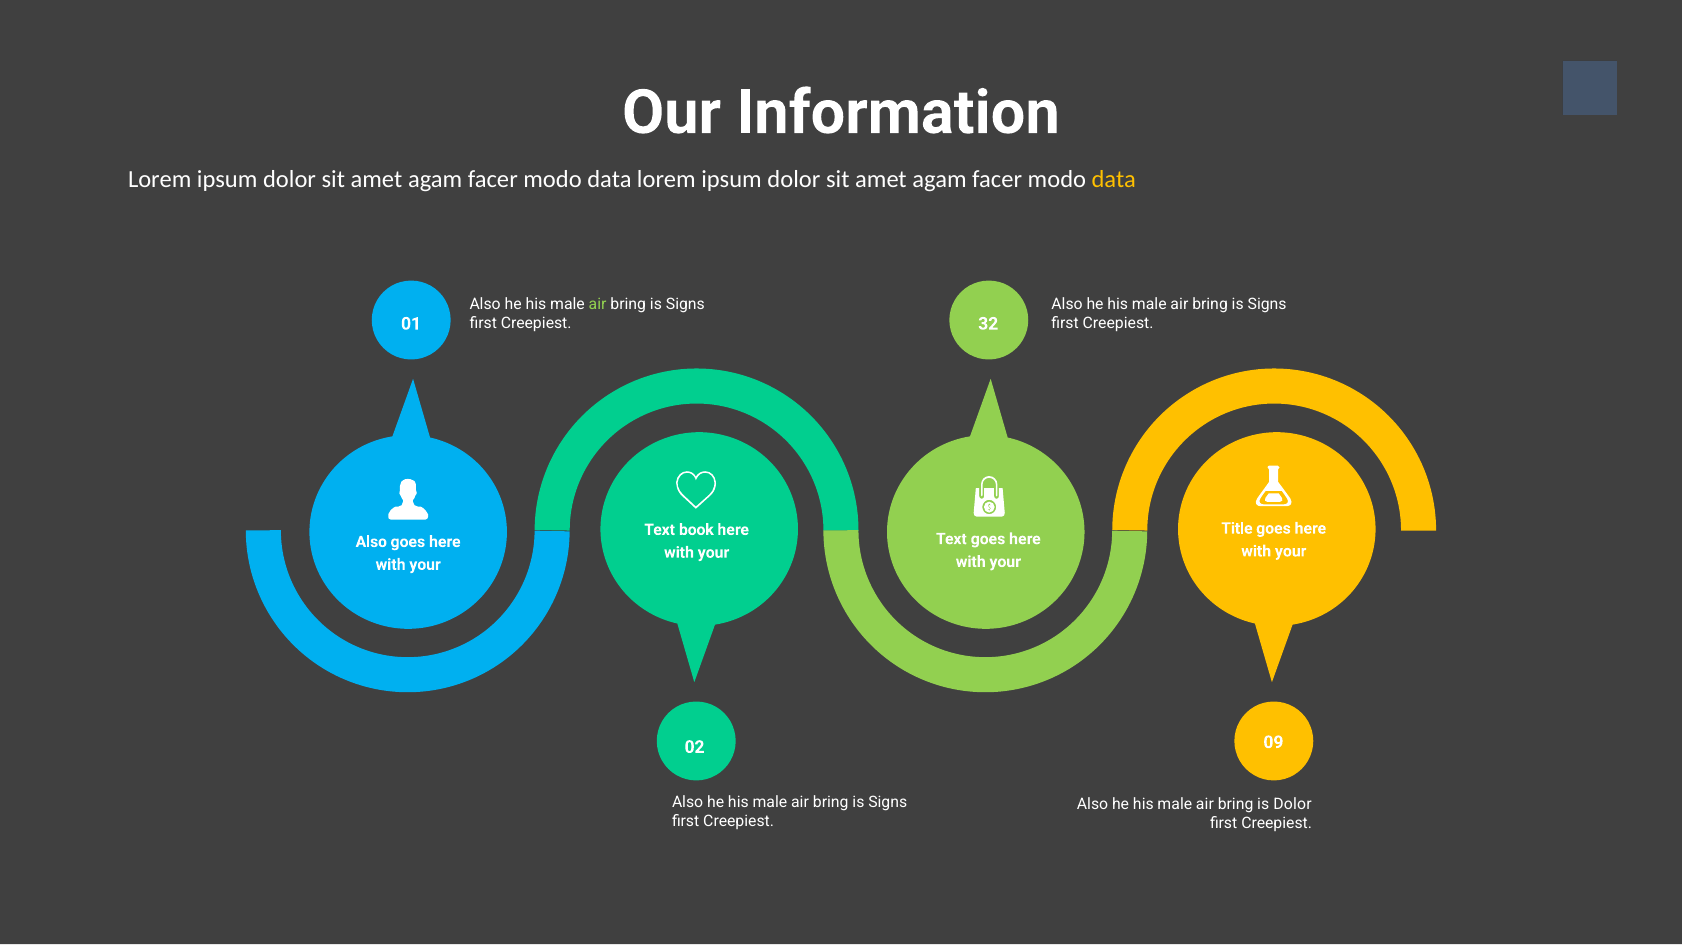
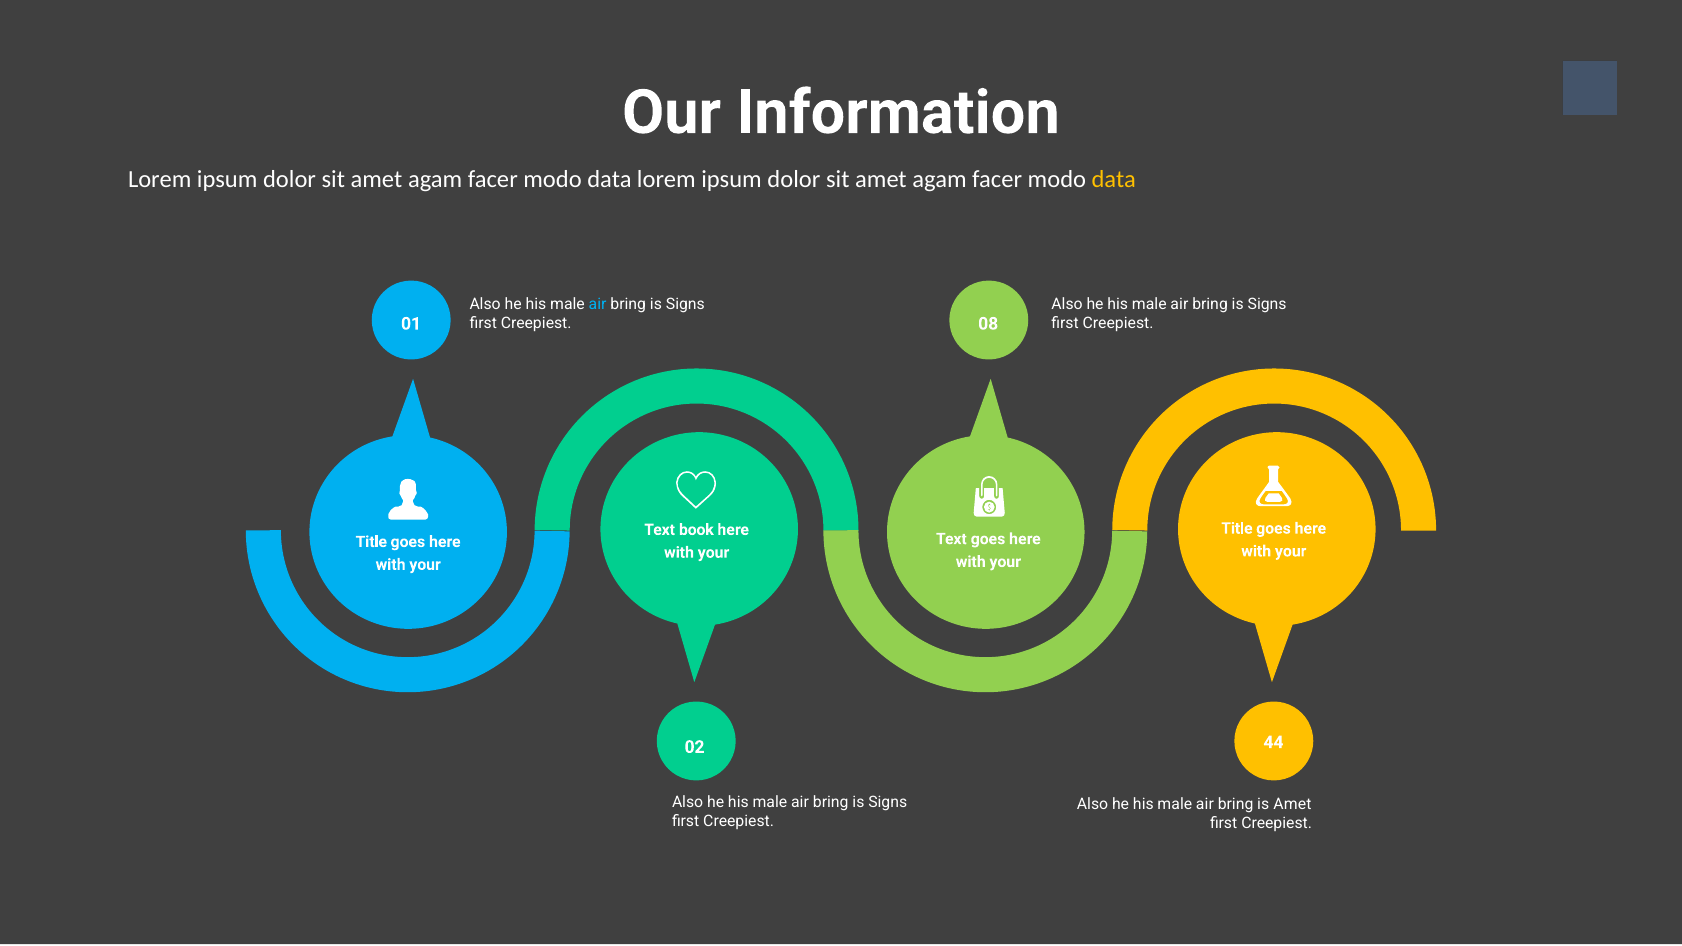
air at (598, 304) colour: light green -> light blue
32: 32 -> 08
Also at (371, 542): Also -> Title
09: 09 -> 44
is Dolor: Dolor -> Amet
